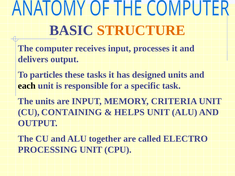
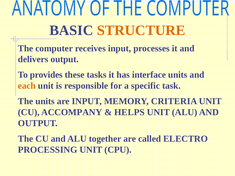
particles: particles -> provides
designed: designed -> interface
each colour: black -> orange
CONTAINING: CONTAINING -> ACCOMPANY
